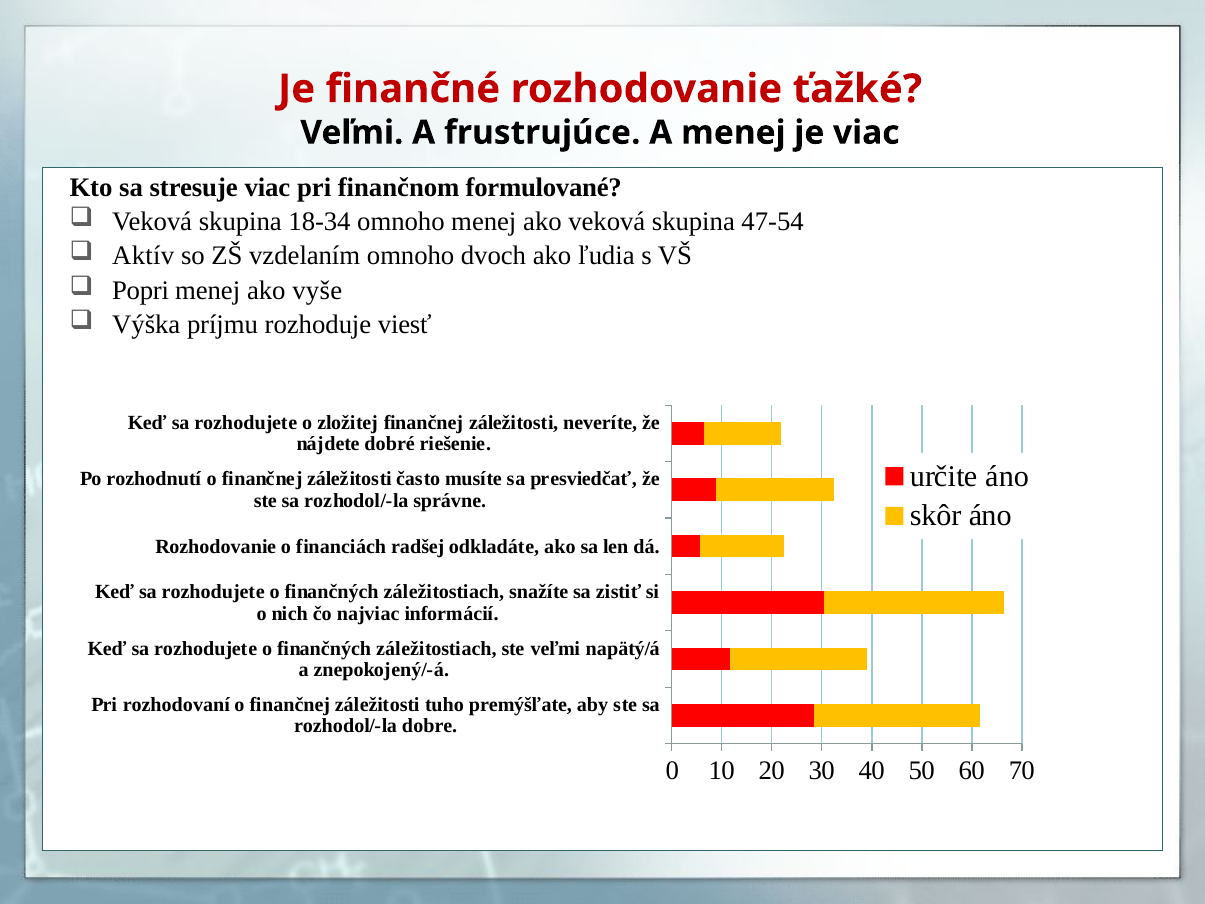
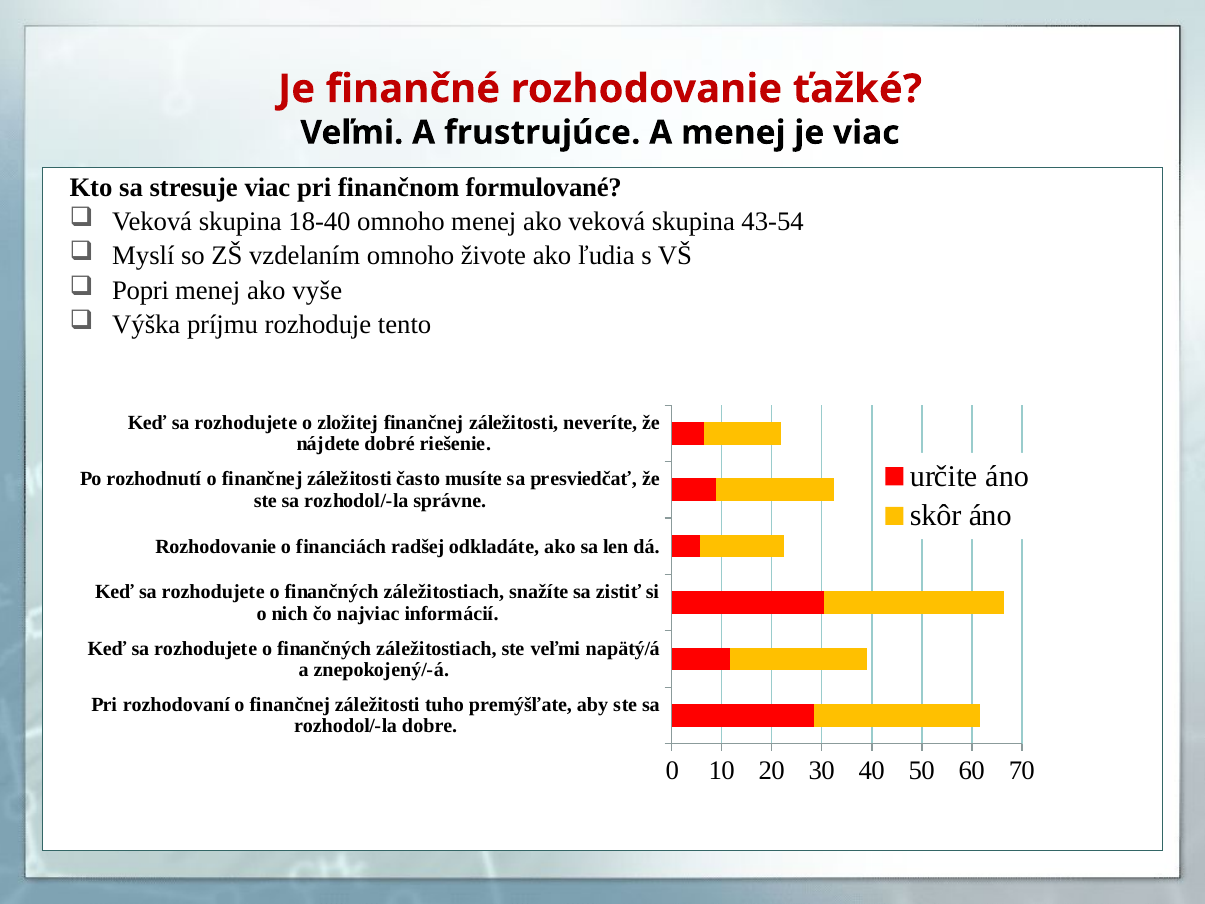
18-34: 18-34 -> 18-40
47-54: 47-54 -> 43-54
Aktív: Aktív -> Myslí
dvoch: dvoch -> živote
viesť: viesť -> tento
